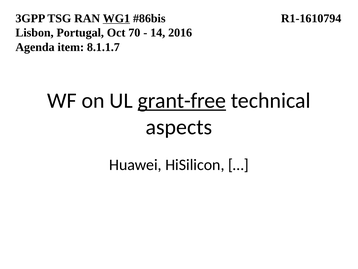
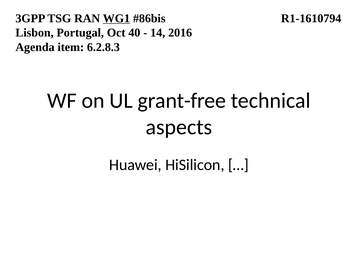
70: 70 -> 40
8.1.1.7: 8.1.1.7 -> 6.2.8.3
grant-free underline: present -> none
